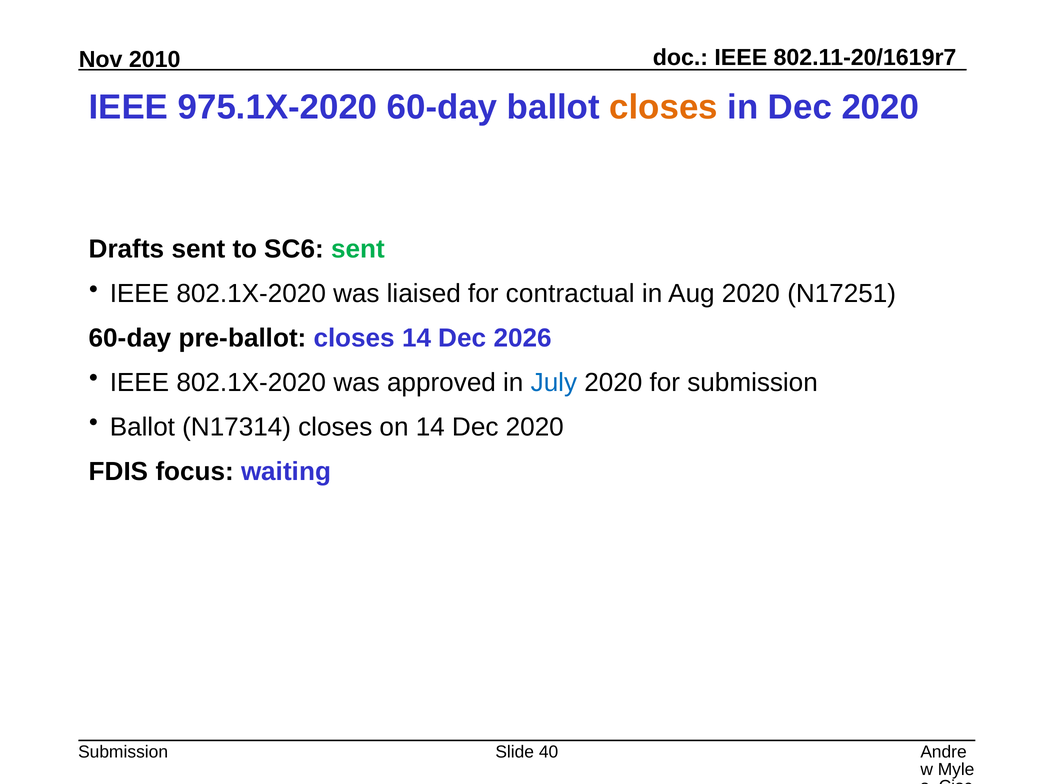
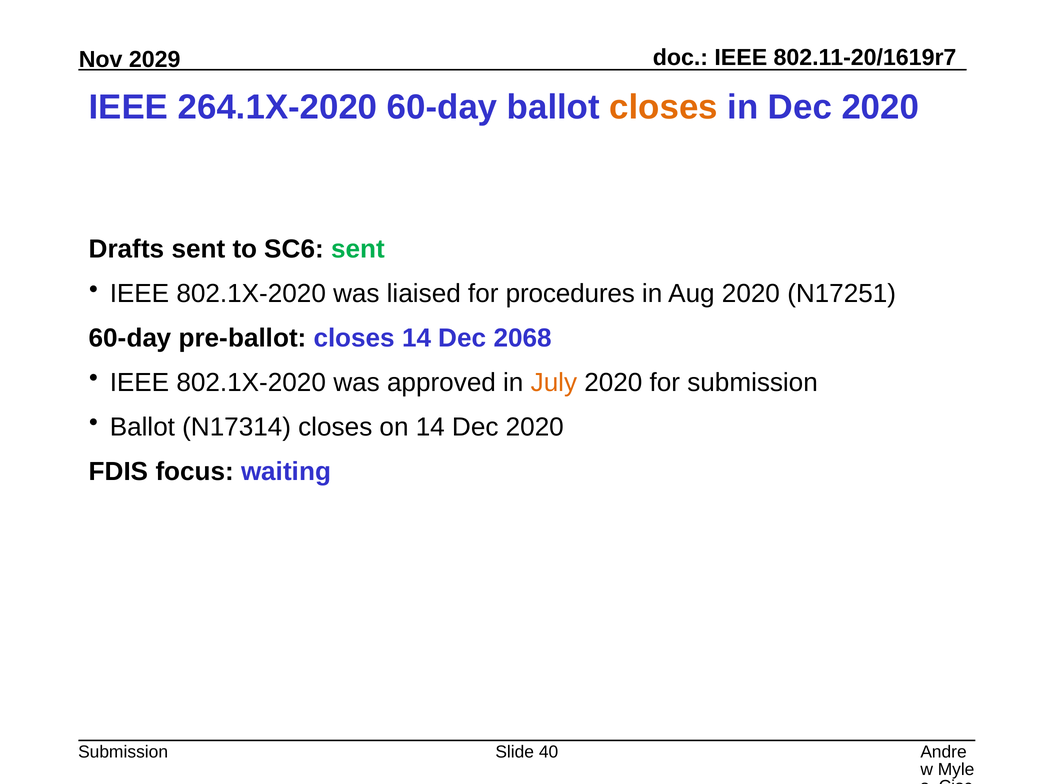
2010: 2010 -> 2029
975.1X-2020: 975.1X-2020 -> 264.1X-2020
contractual: contractual -> procedures
2026: 2026 -> 2068
July colour: blue -> orange
